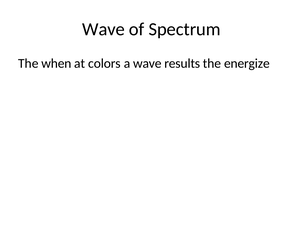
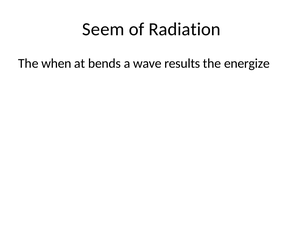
Wave at (103, 29): Wave -> Seem
Spectrum: Spectrum -> Radiation
colors: colors -> bends
